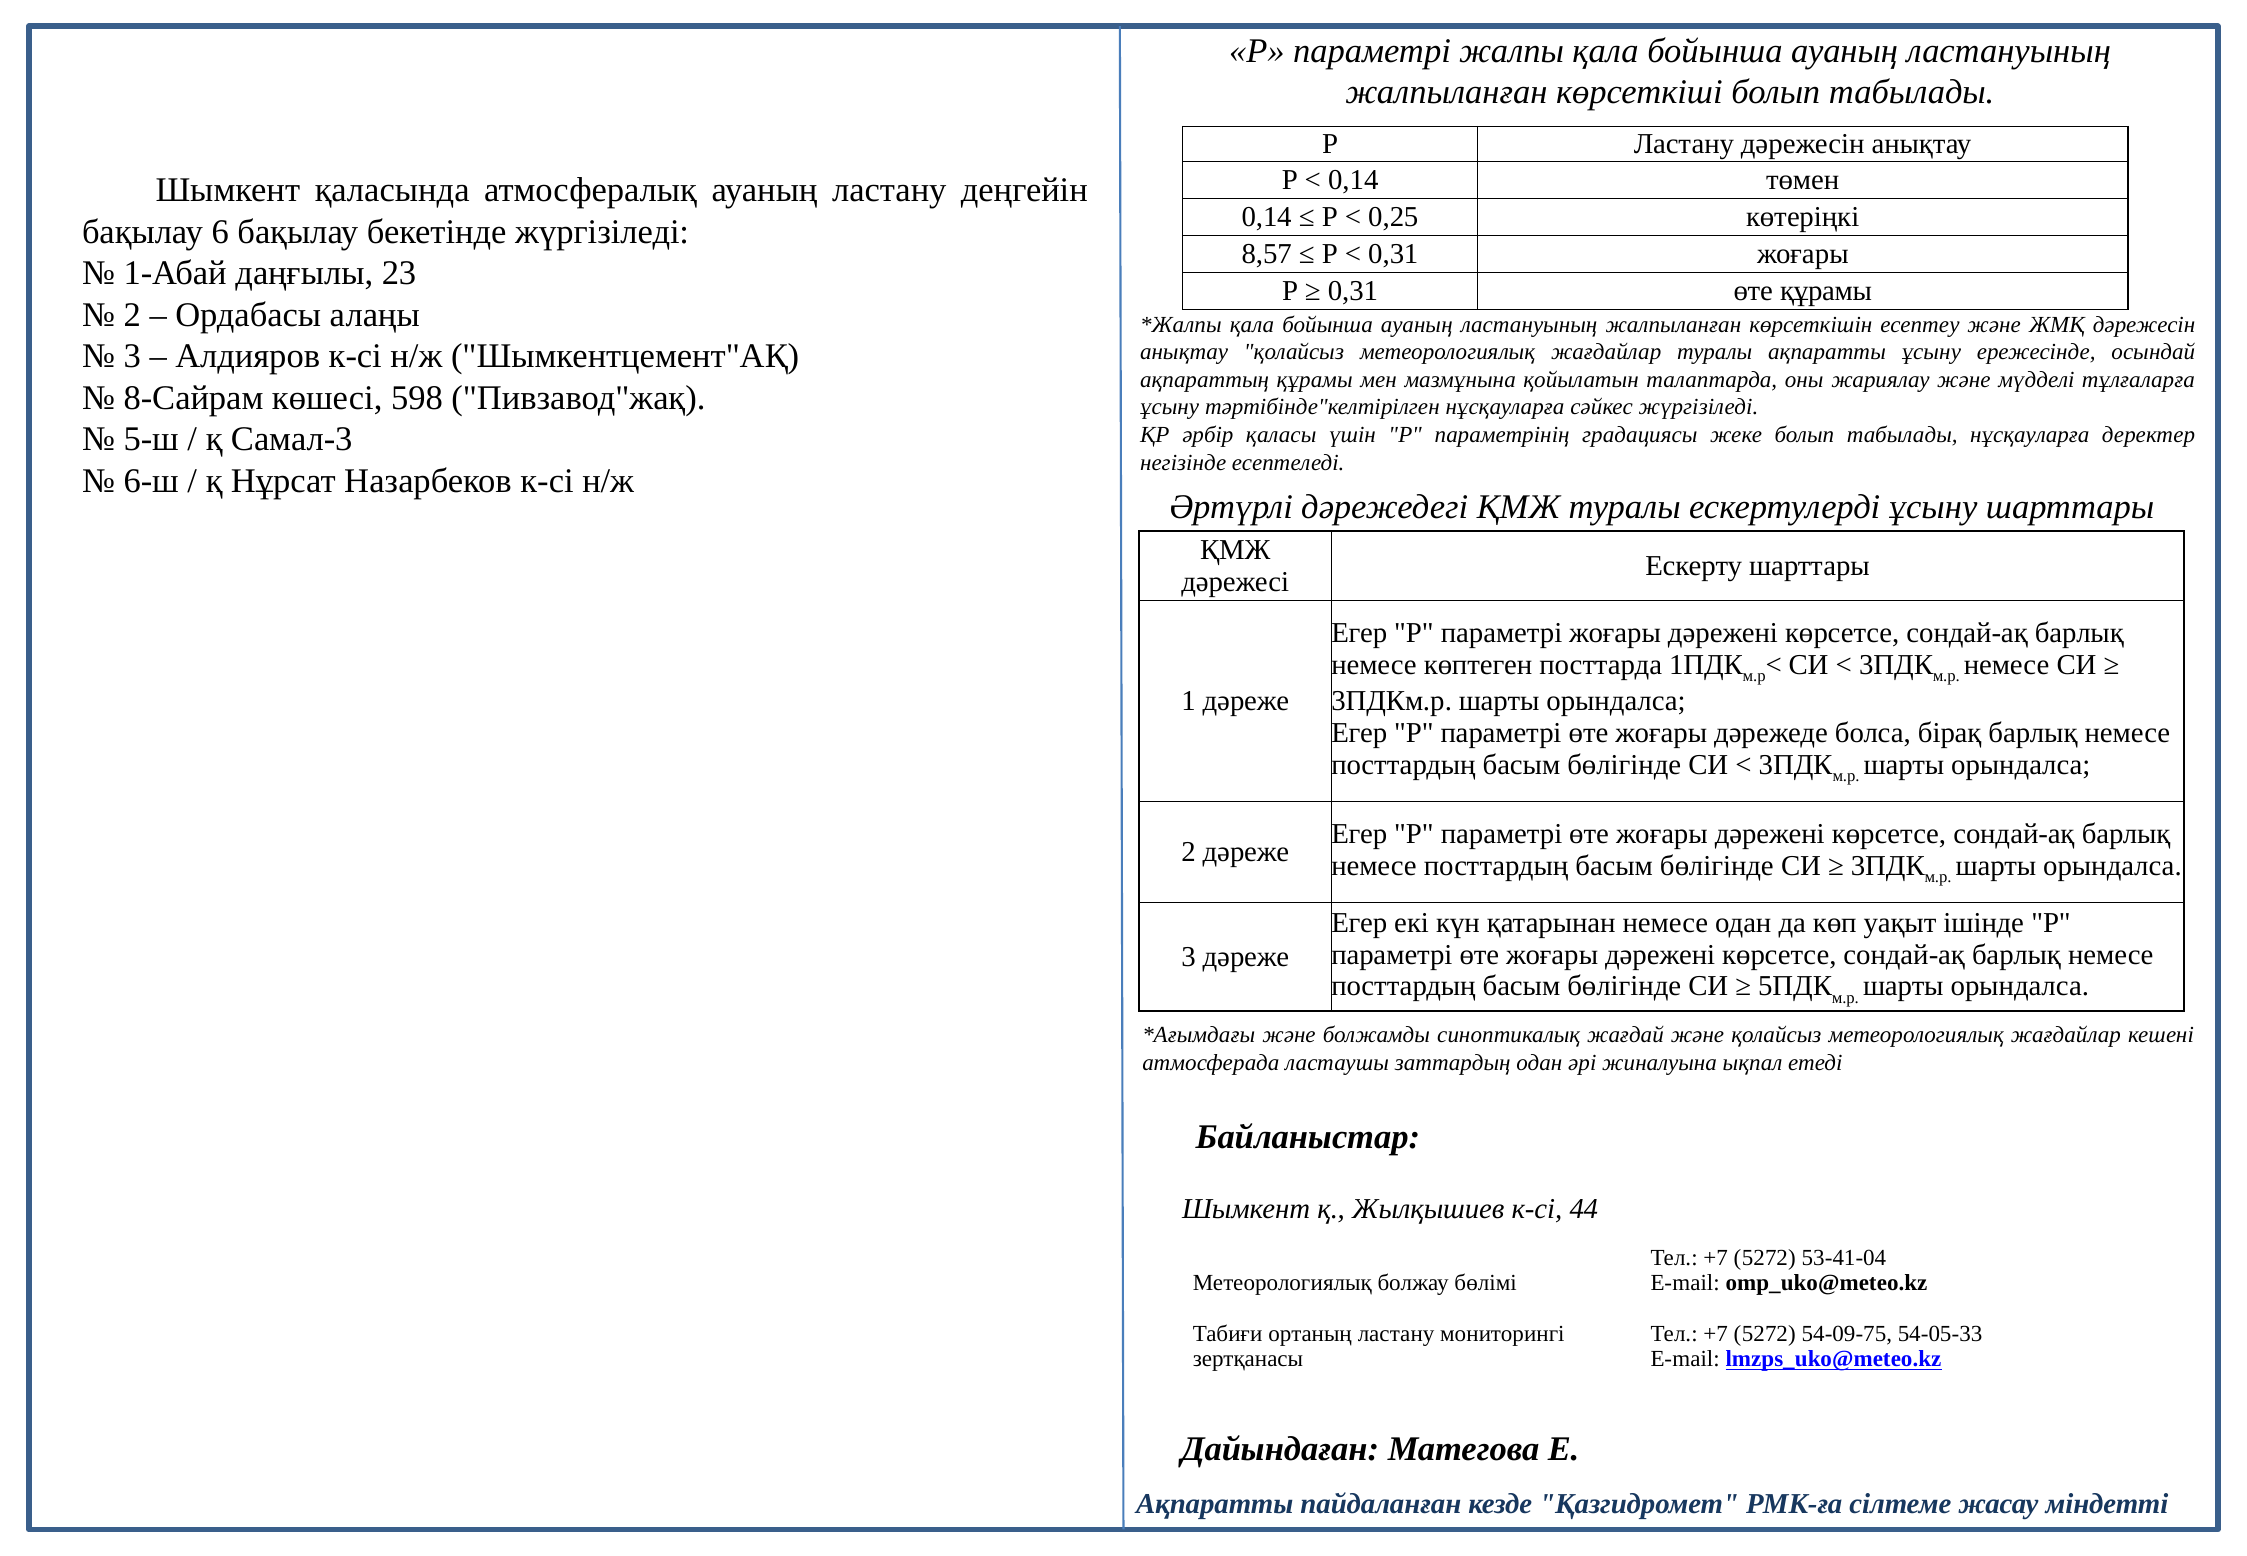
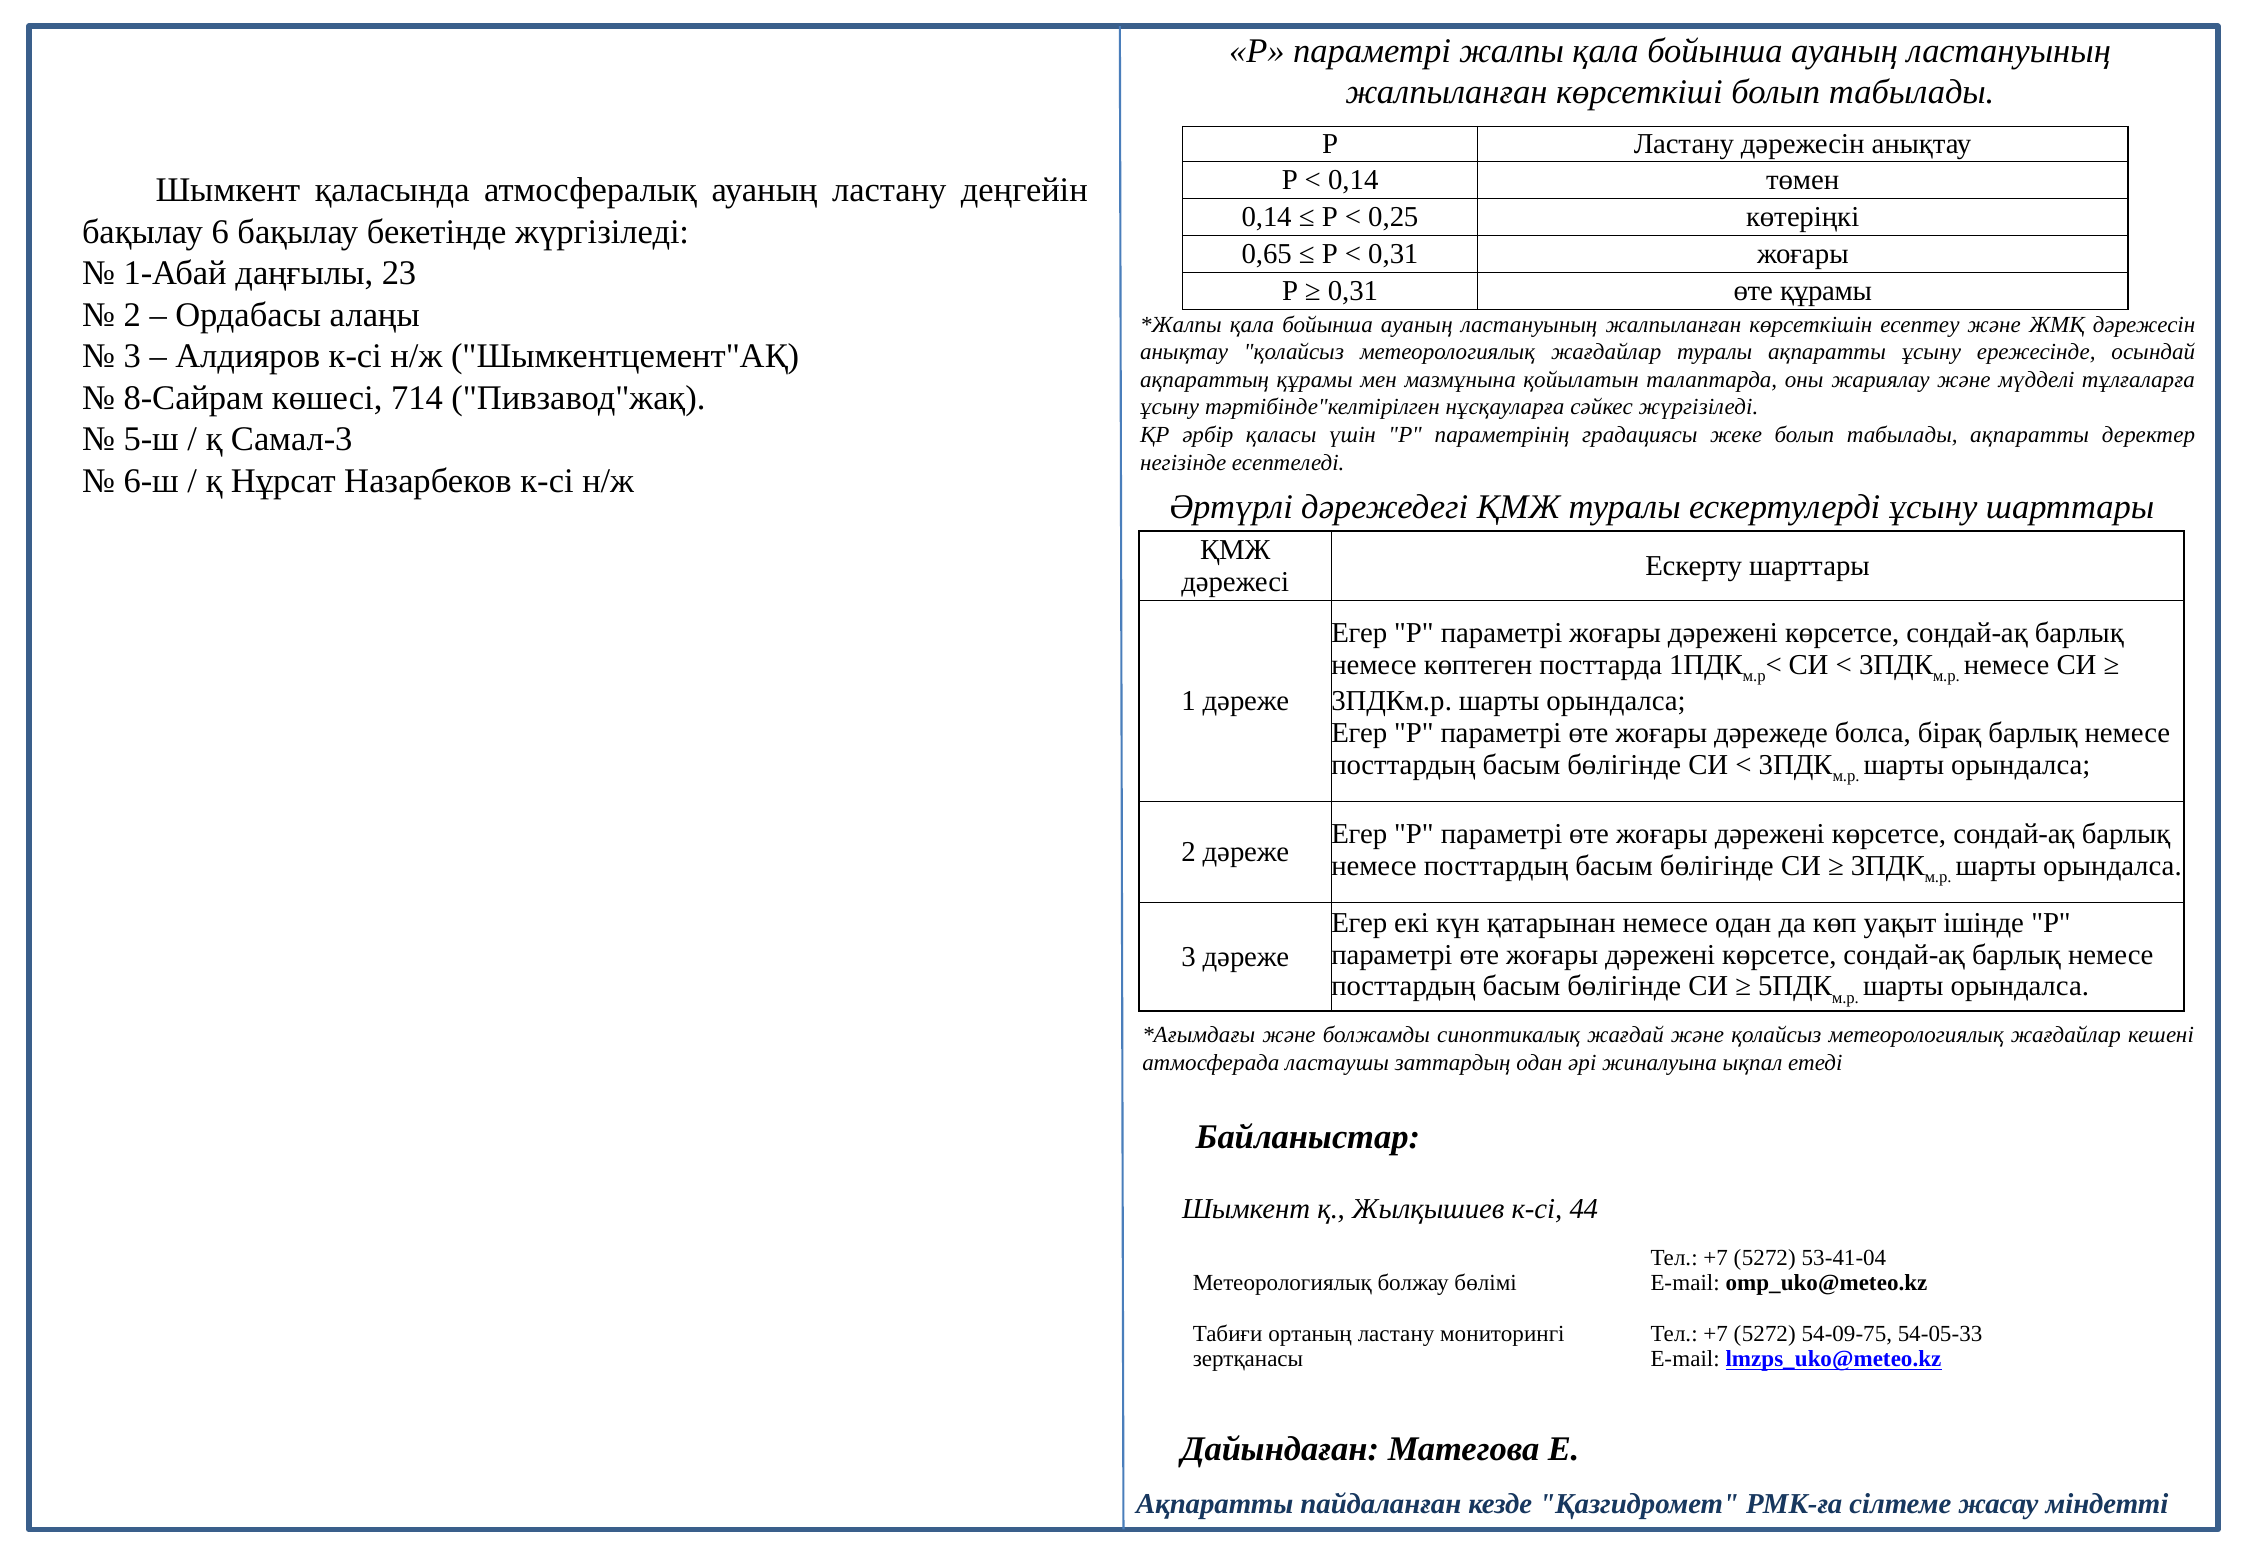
8,57: 8,57 -> 0,65
598: 598 -> 714
табылады нұсқауларға: нұсқауларға -> ақпаратты
